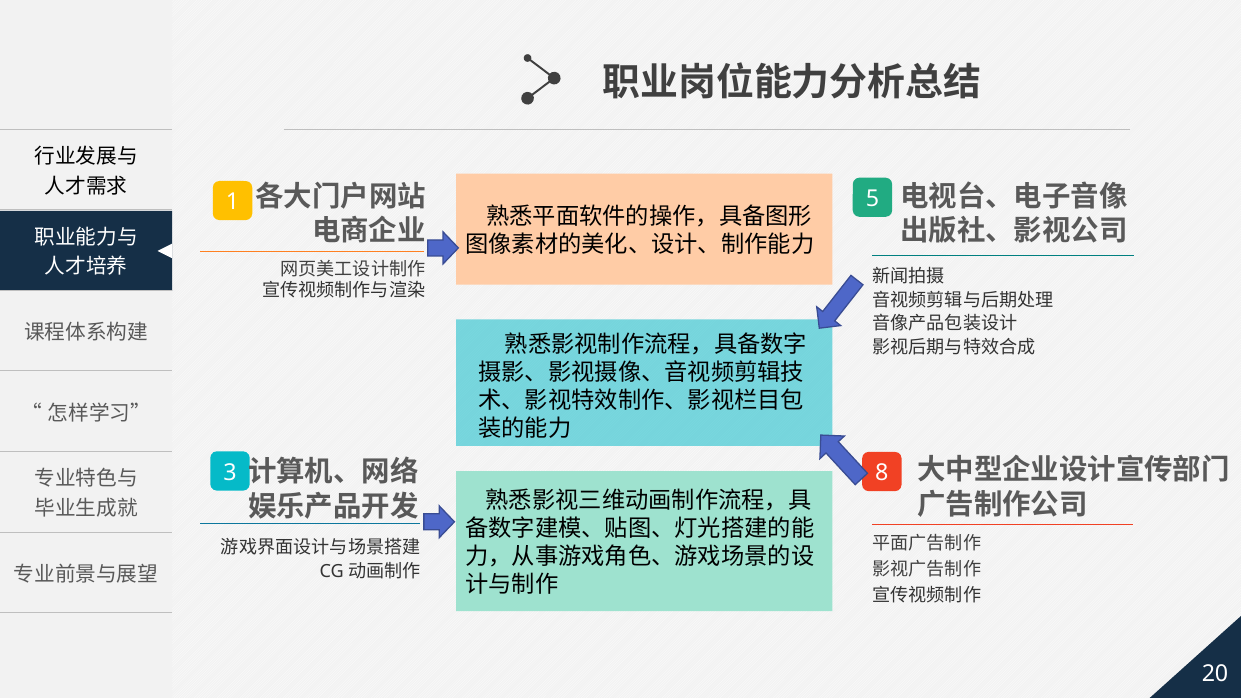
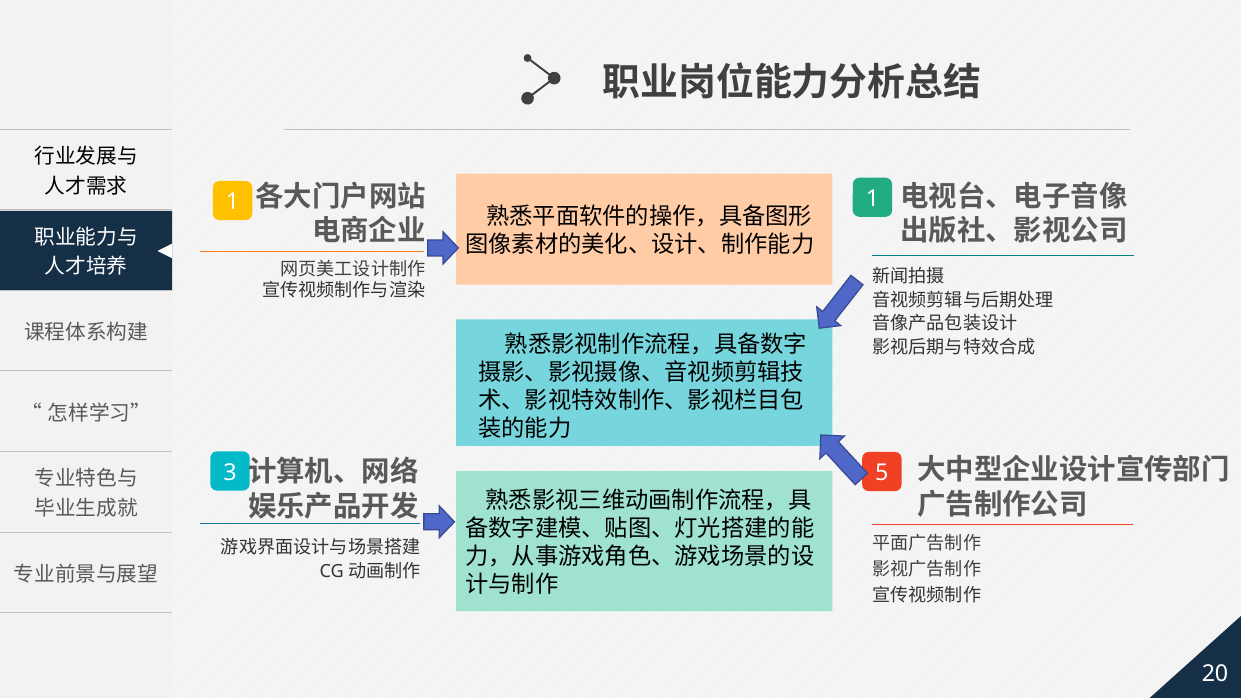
1 5: 5 -> 1
8: 8 -> 5
